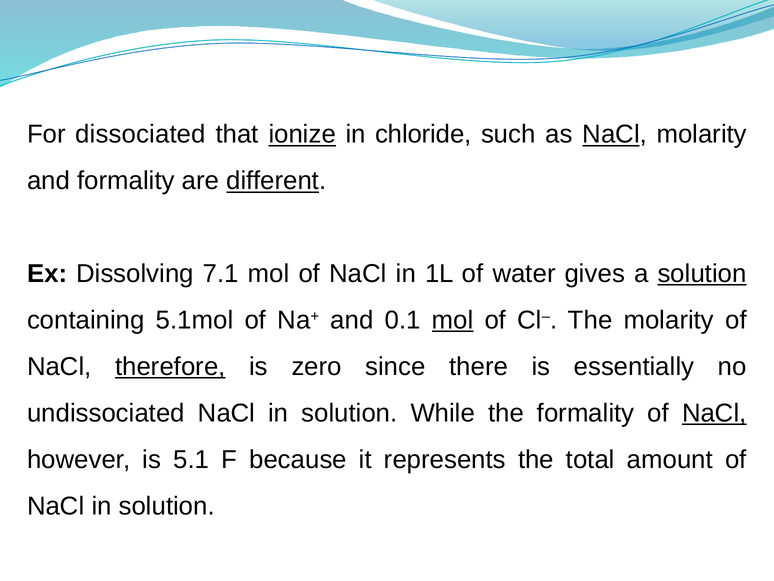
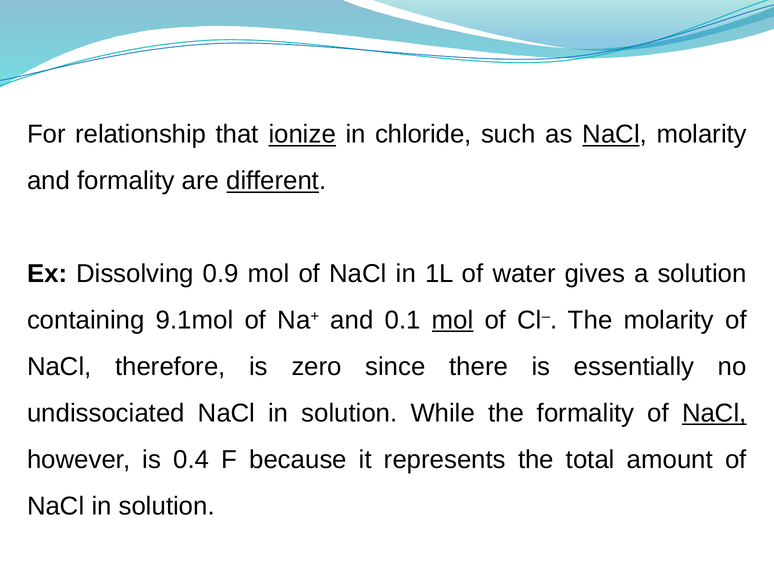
dissociated: dissociated -> relationship
7.1: 7.1 -> 0.9
solution at (702, 274) underline: present -> none
5.1mol: 5.1mol -> 9.1mol
therefore underline: present -> none
5.1: 5.1 -> 0.4
